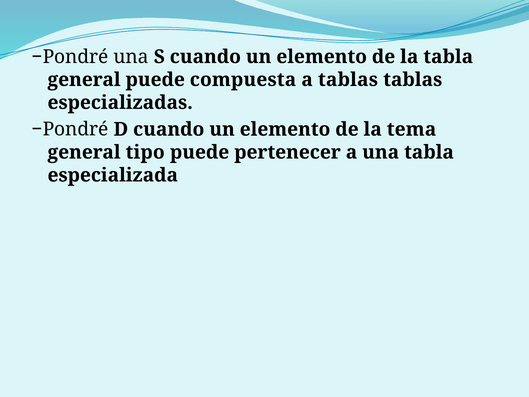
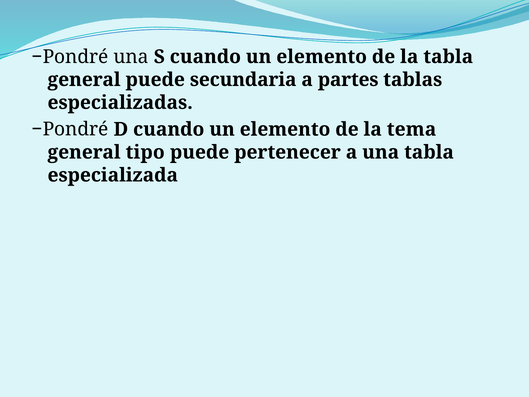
compuesta: compuesta -> secundaria
a tablas: tablas -> partes
